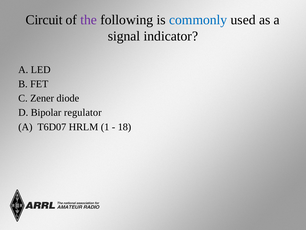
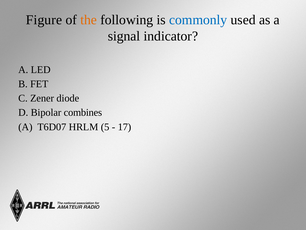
Circuit: Circuit -> Figure
the colour: purple -> orange
regulator: regulator -> combines
1: 1 -> 5
18: 18 -> 17
